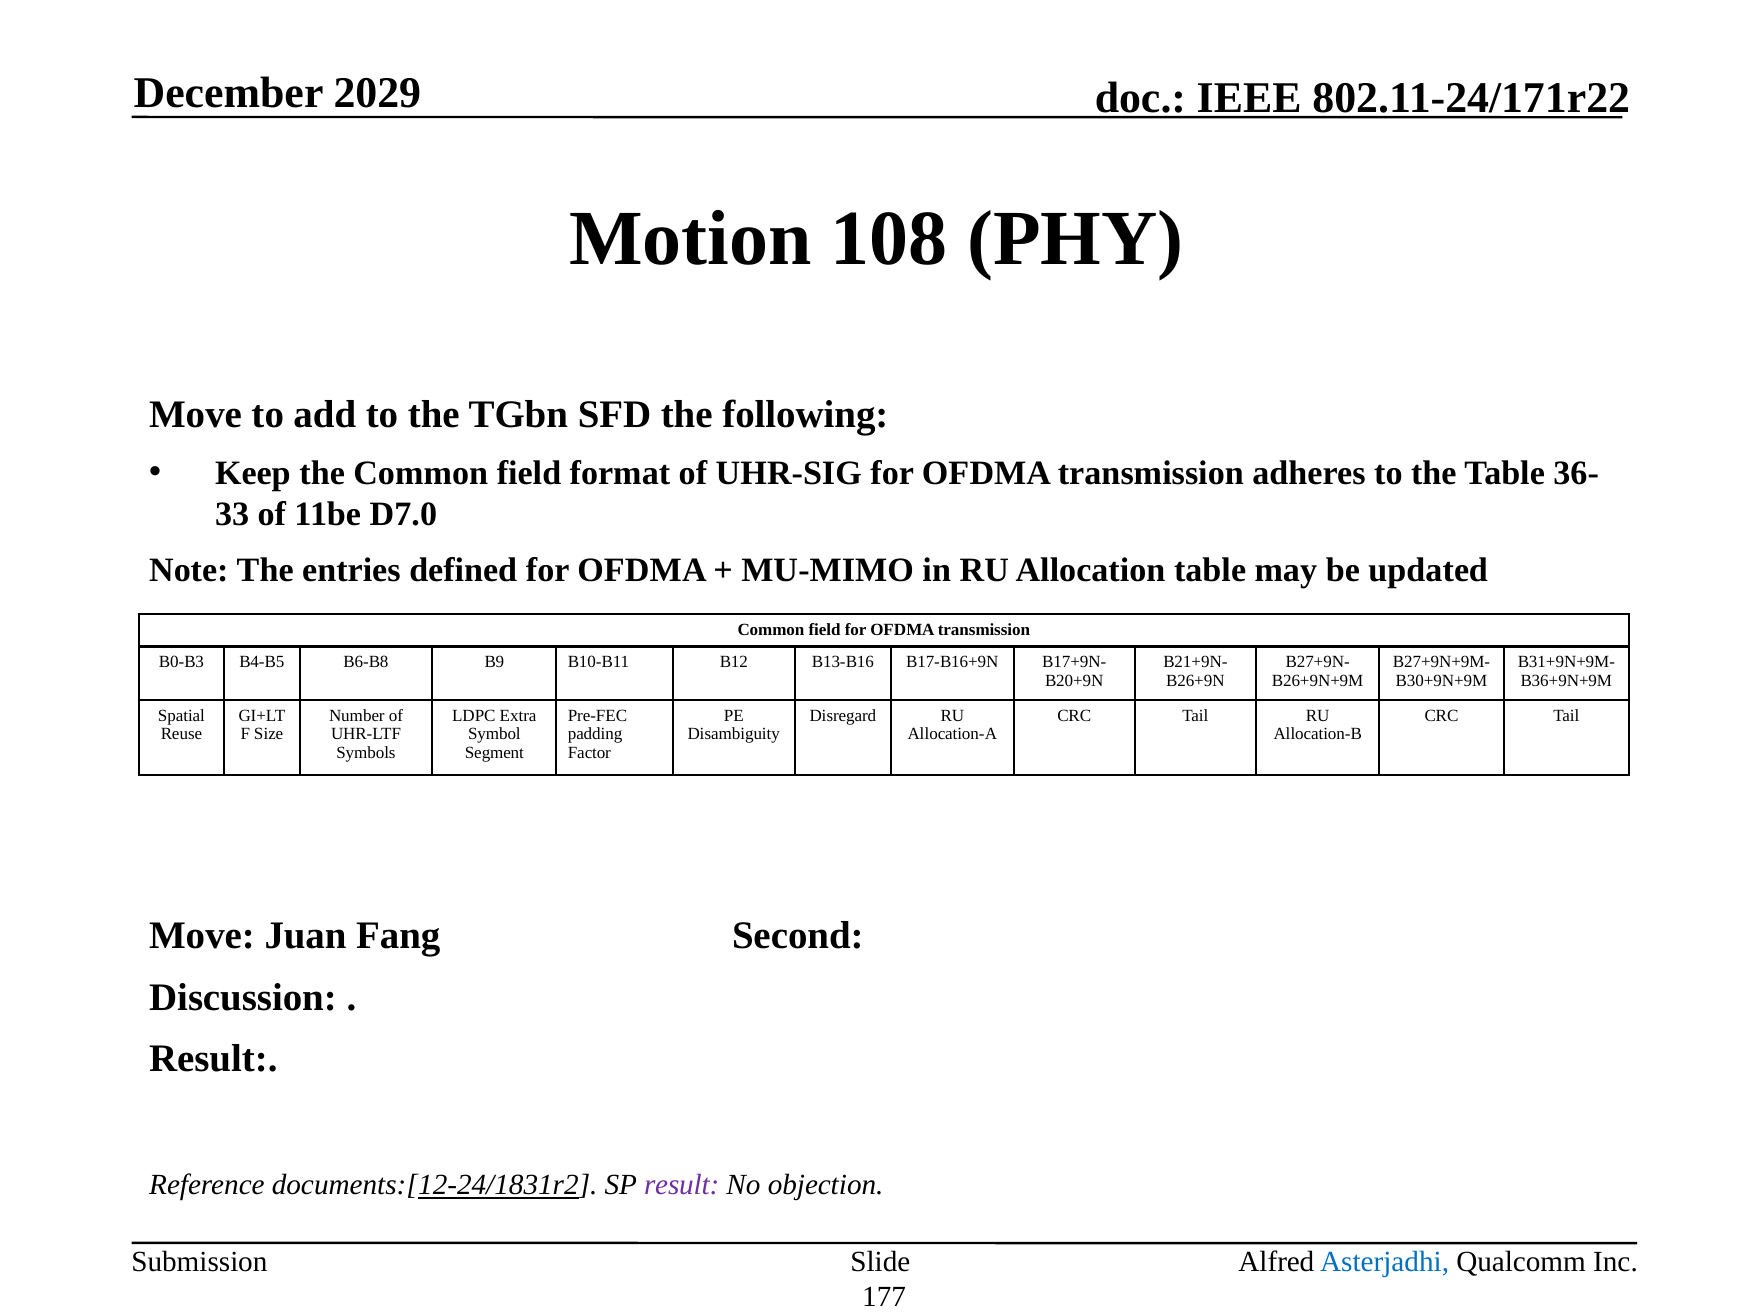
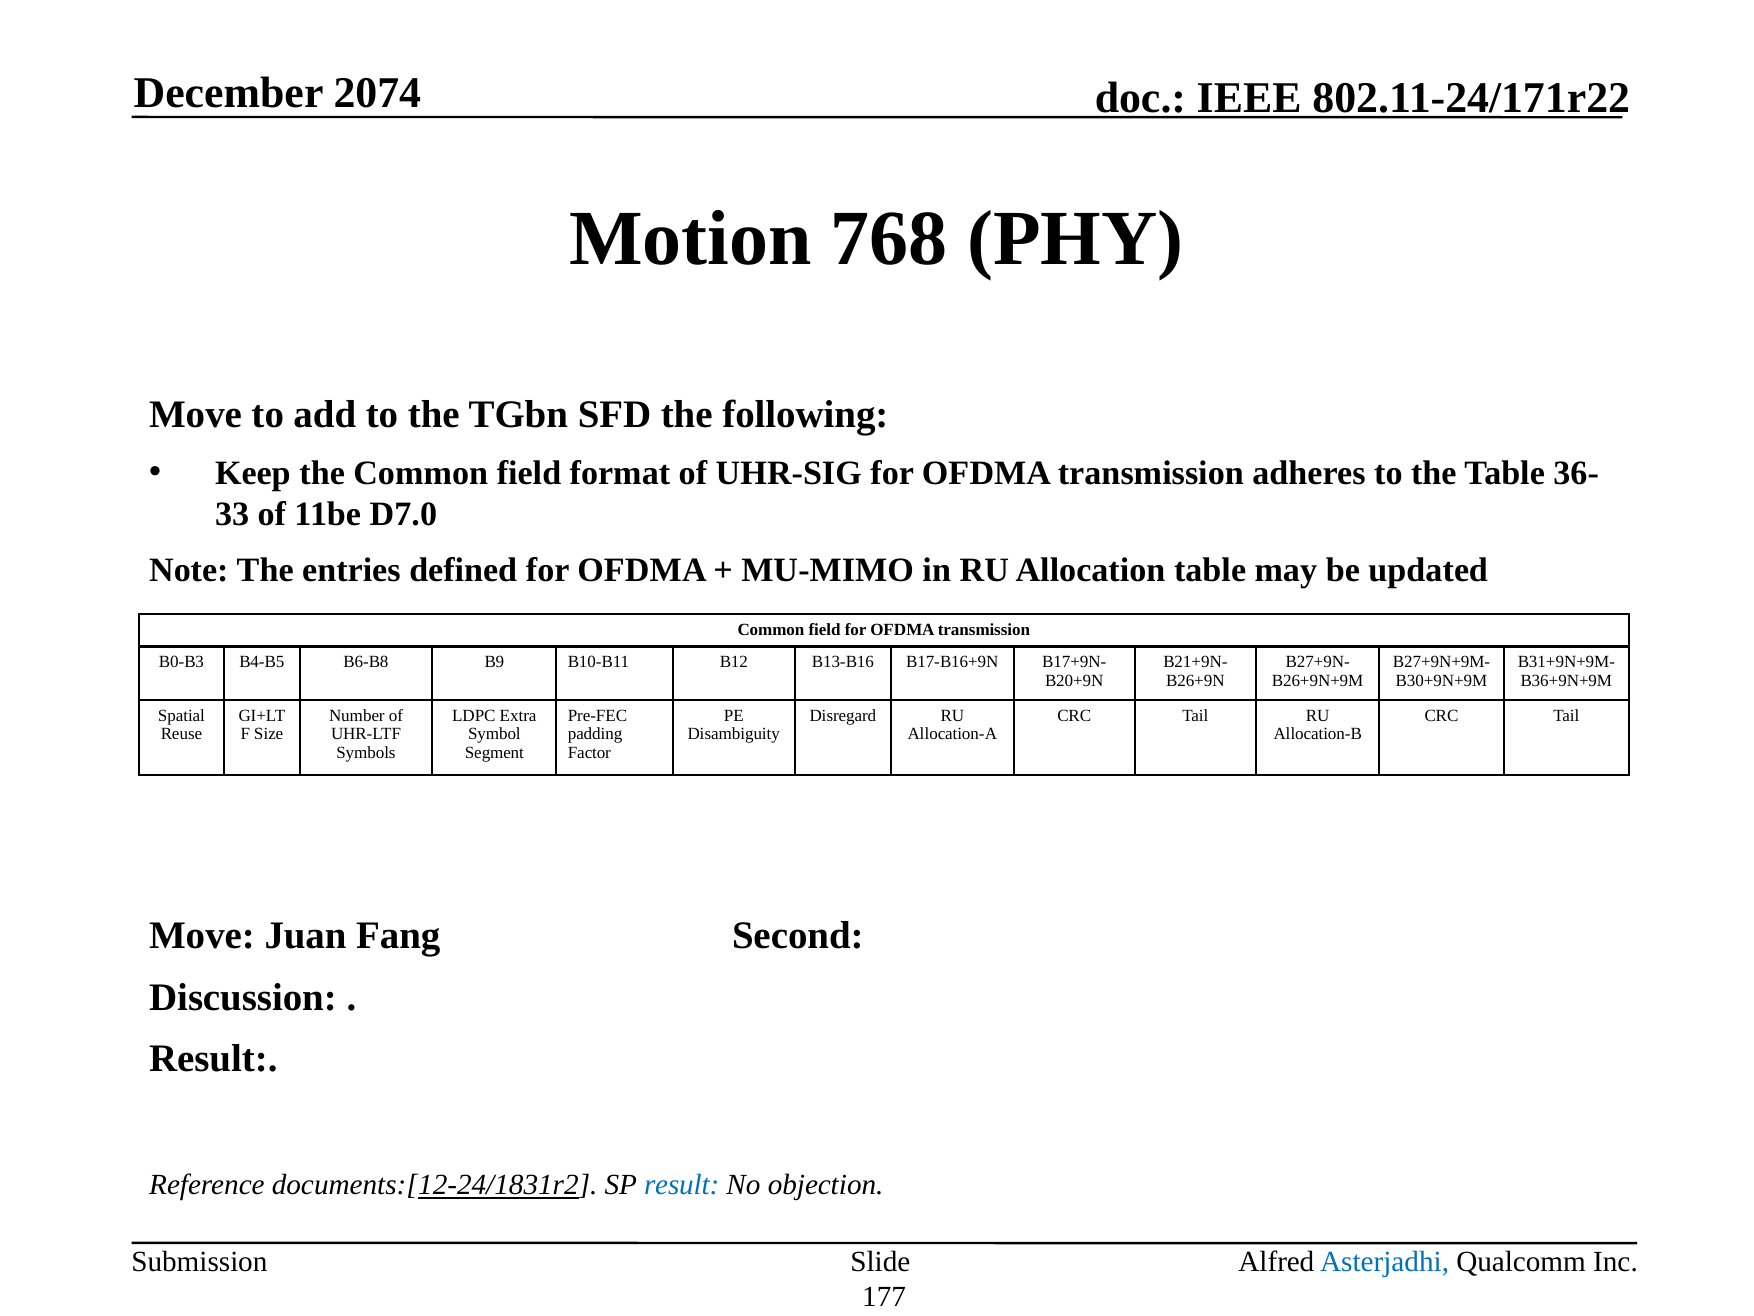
2029: 2029 -> 2074
108: 108 -> 768
result at (682, 1184) colour: purple -> blue
